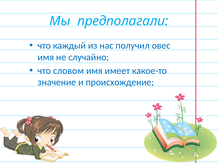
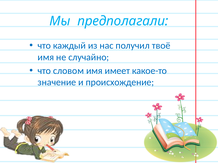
овес: овес -> твоё
